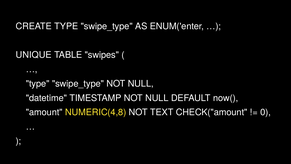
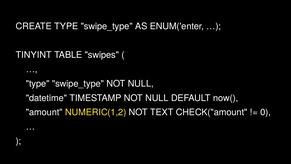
UNIQUE: UNIQUE -> TINYINT
NUMERIC(4,8: NUMERIC(4,8 -> NUMERIC(1,2
